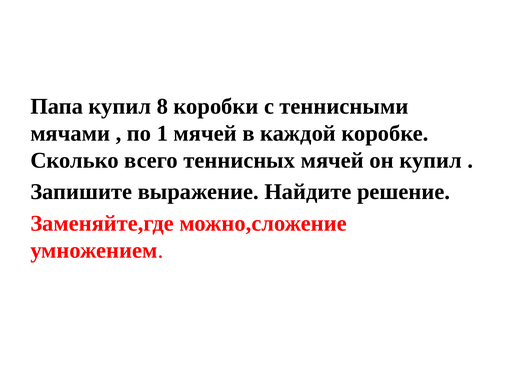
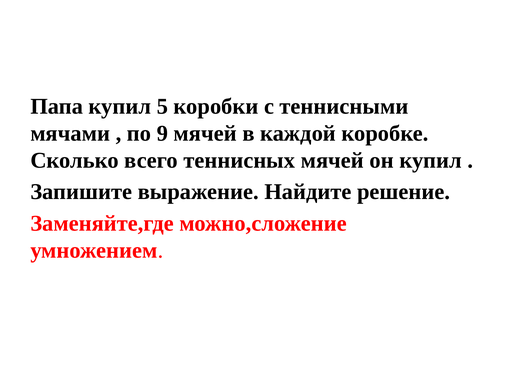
8: 8 -> 5
1: 1 -> 9
